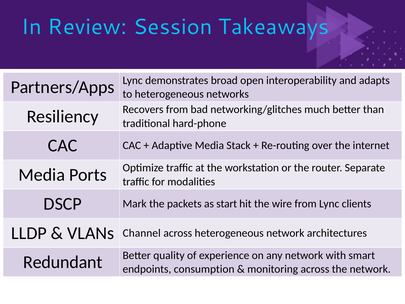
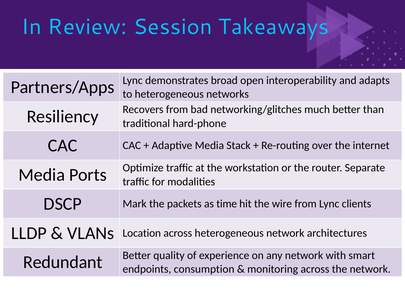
start: start -> time
Channel: Channel -> Location
